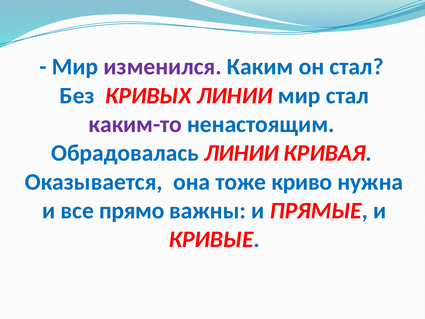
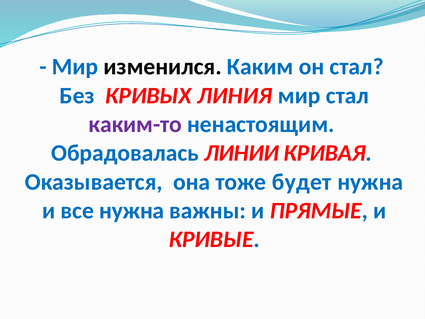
изменился colour: purple -> black
КРИВЫХ ЛИНИИ: ЛИНИИ -> ЛИНИЯ
криво: криво -> будет
все прямо: прямо -> нужна
